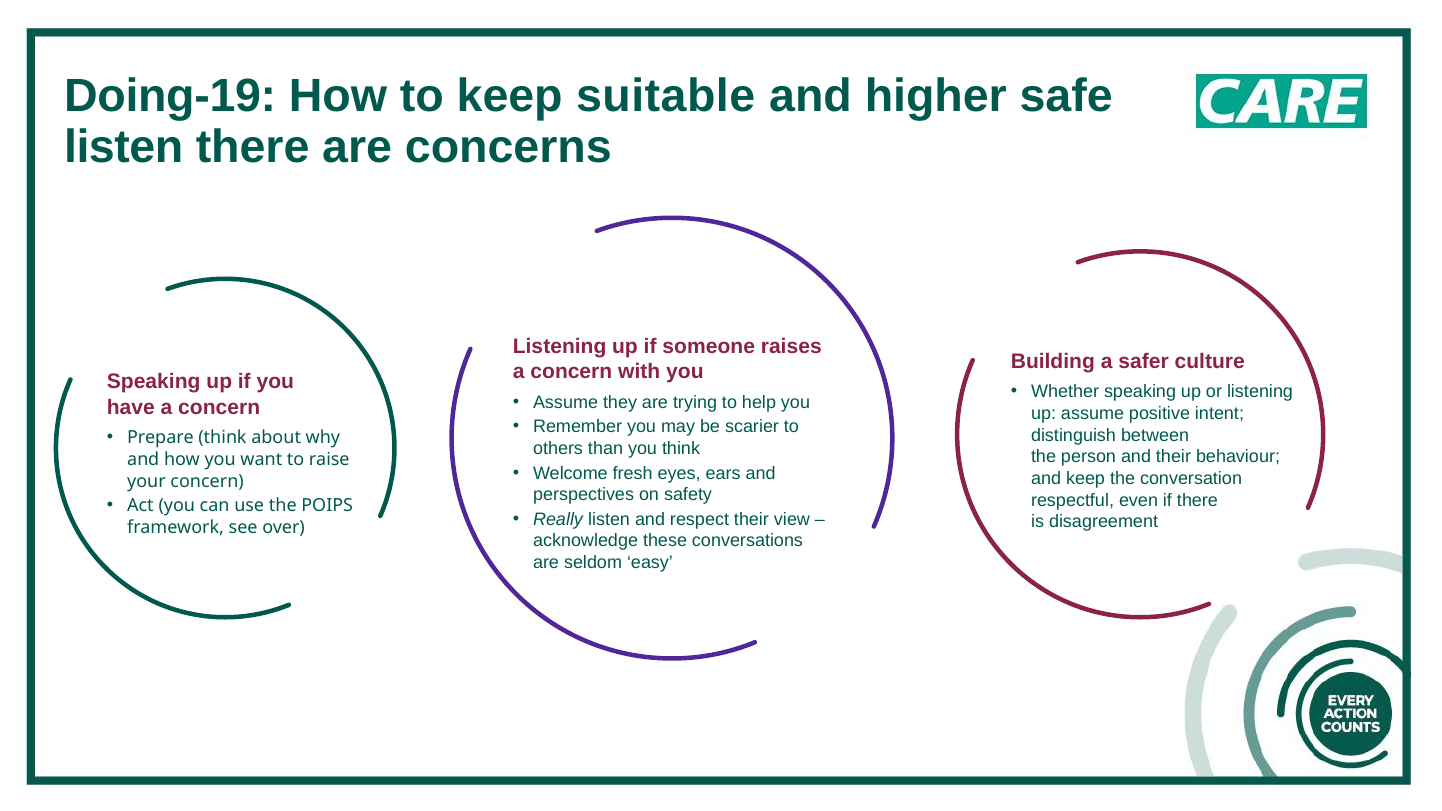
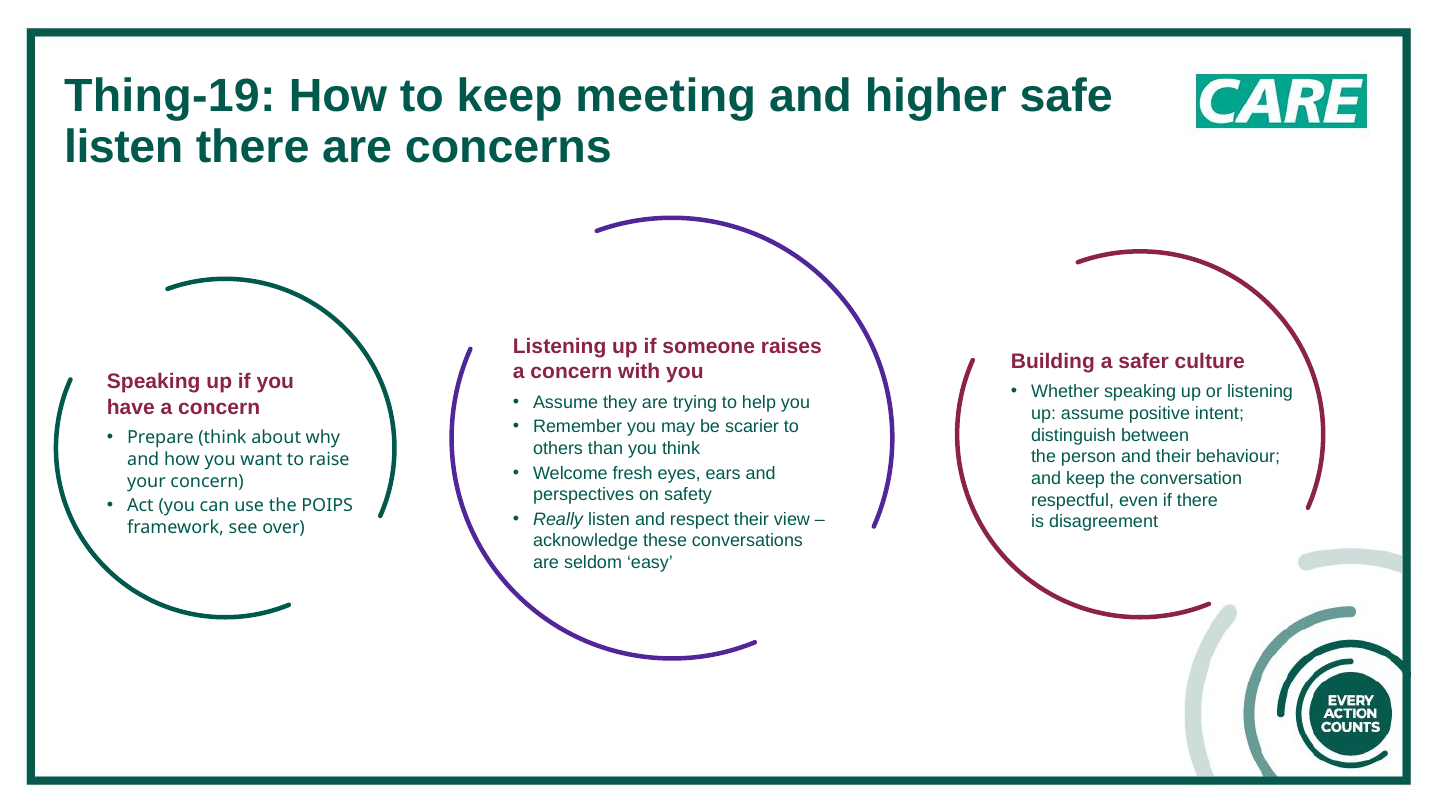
Doing-19: Doing-19 -> Thing-19
suitable: suitable -> meeting
